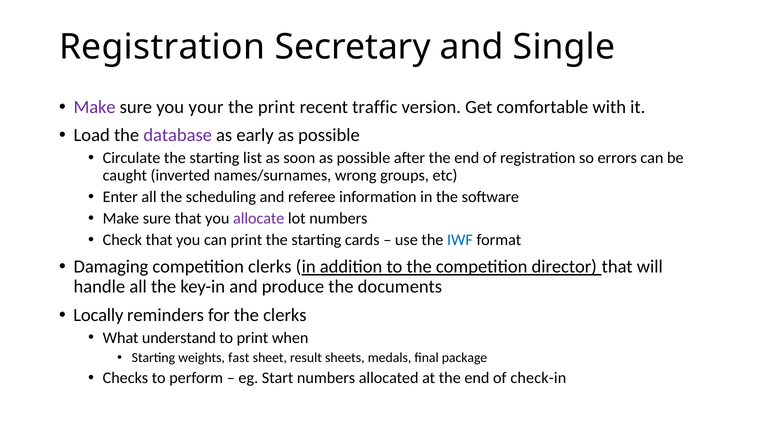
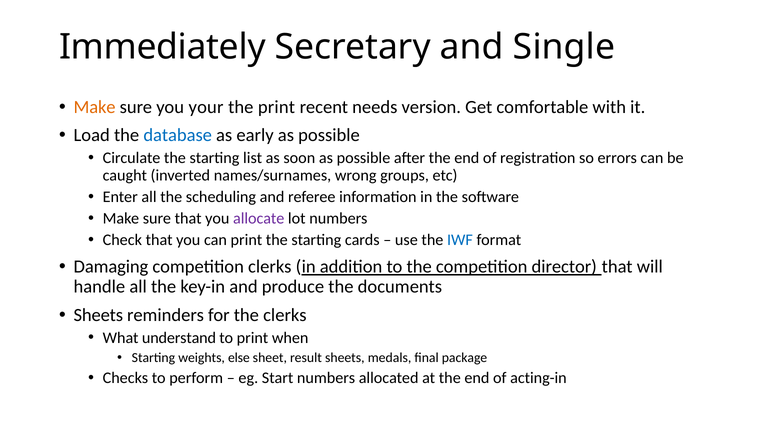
Registration at (162, 47): Registration -> Immediately
Make at (95, 107) colour: purple -> orange
traffic: traffic -> needs
database colour: purple -> blue
Locally at (98, 315): Locally -> Sheets
fast: fast -> else
check-in: check-in -> acting-in
